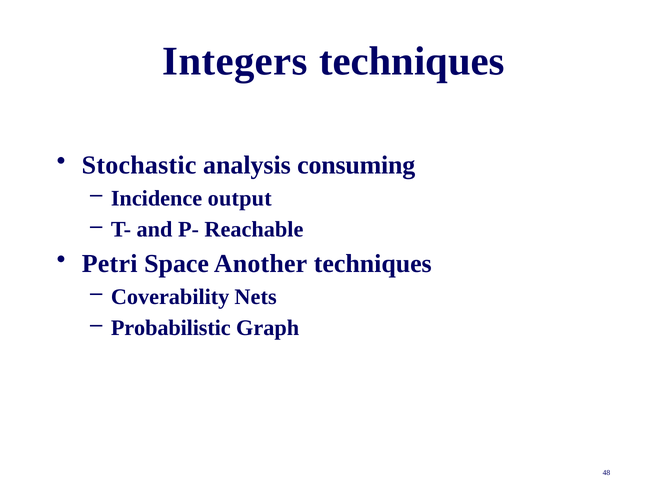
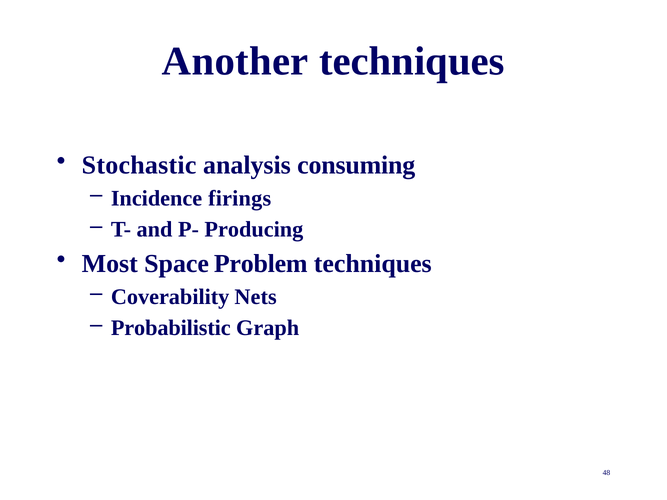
Integers: Integers -> Another
output: output -> firings
Reachable: Reachable -> Producing
Petri: Petri -> Most
Another: Another -> Problem
